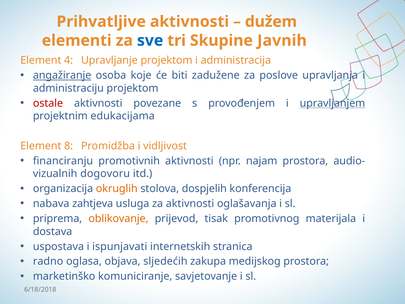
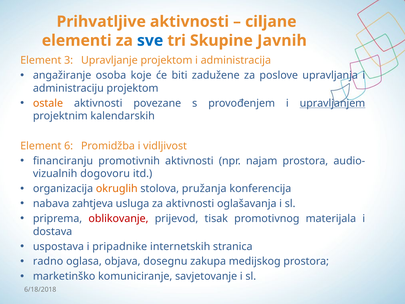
dužem: dužem -> ciljane
4: 4 -> 3
angažiranje underline: present -> none
ostale colour: red -> orange
edukacijama: edukacijama -> kalendarskih
8: 8 -> 6
dospjelih: dospjelih -> pružanja
oblikovanje colour: orange -> red
ispunjavati: ispunjavati -> pripadnike
sljedećih: sljedećih -> dosegnu
